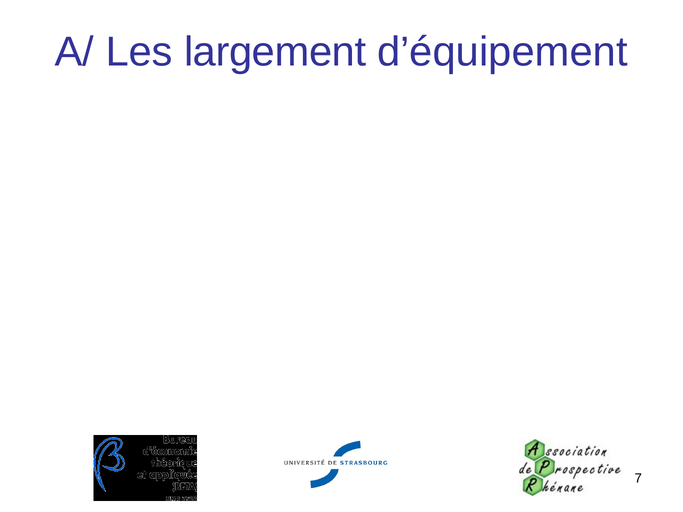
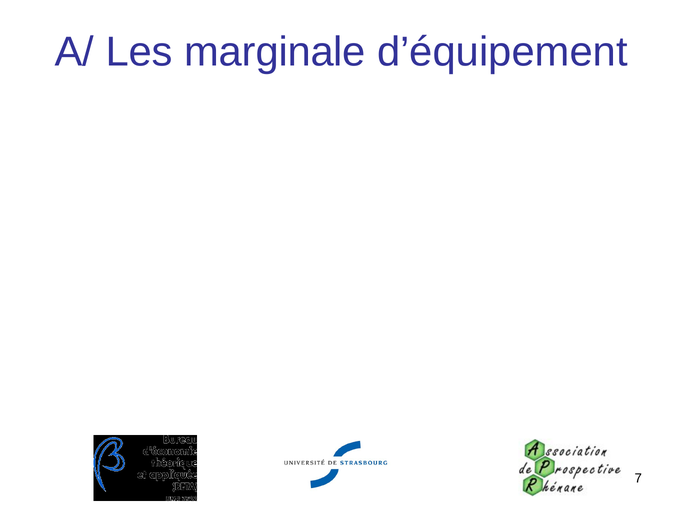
largement: largement -> marginale
